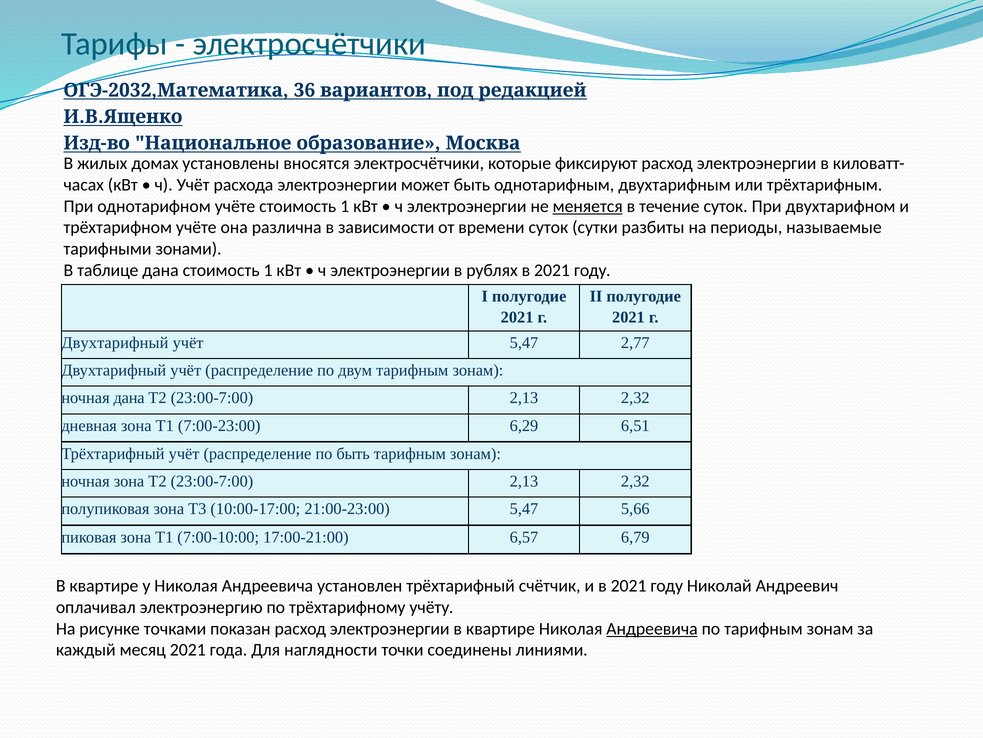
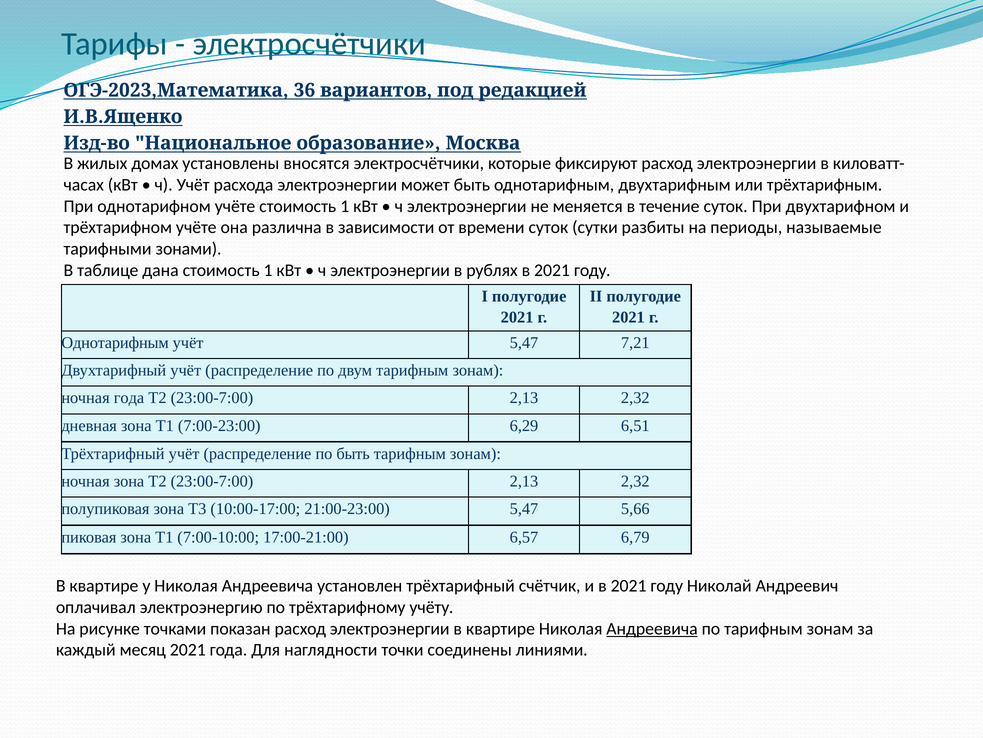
ОГЭ-2032,Математика: ОГЭ-2032,Математика -> ОГЭ-2023,Математика
меняется underline: present -> none
Двухтарифный at (115, 342): Двухтарифный -> Однотарифным
2,77: 2,77 -> 7,21
ночная дана: дана -> года
